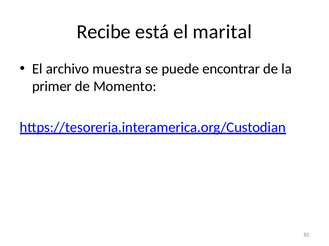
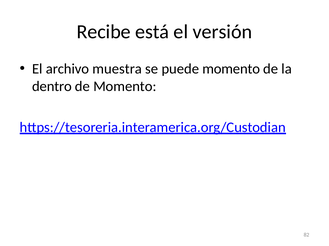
marital: marital -> versión
puede encontrar: encontrar -> momento
primer: primer -> dentro
